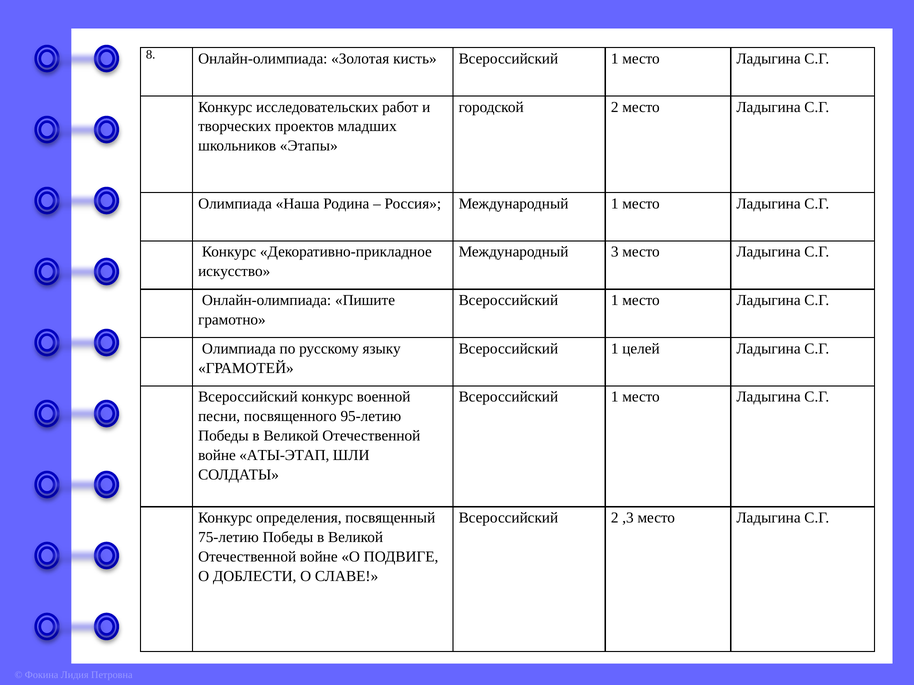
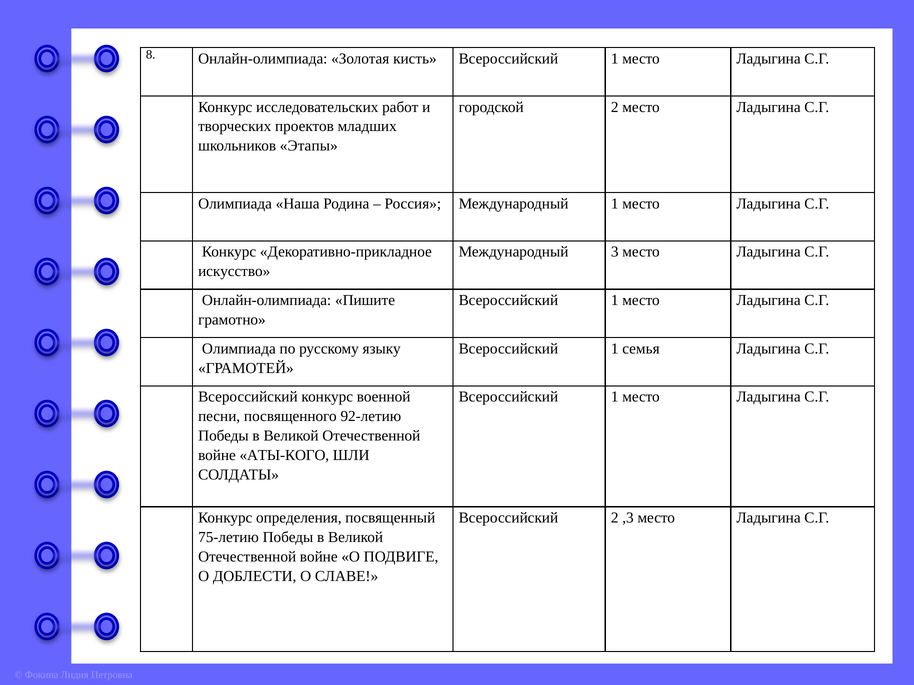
целей: целей -> семья
95-летию: 95-летию -> 92-летию
АТЫ-ЭТАП: АТЫ-ЭТАП -> АТЫ-КОГО
